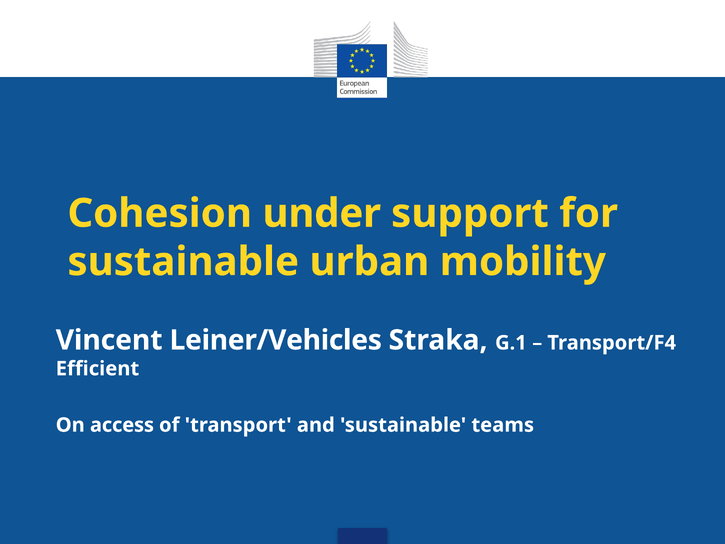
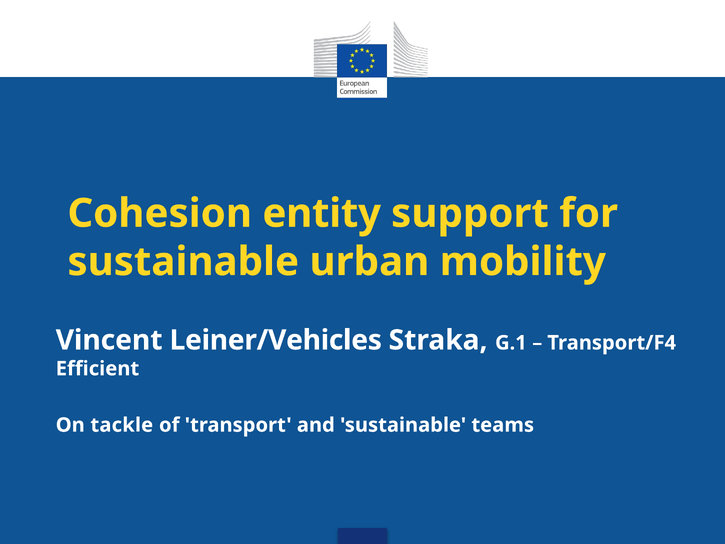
under: under -> entity
access: access -> tackle
